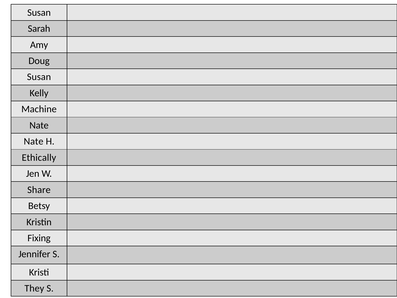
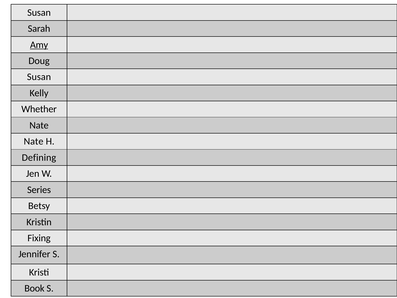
Amy underline: none -> present
Machine: Machine -> Whether
Ethically: Ethically -> Defining
Share: Share -> Series
They: They -> Book
